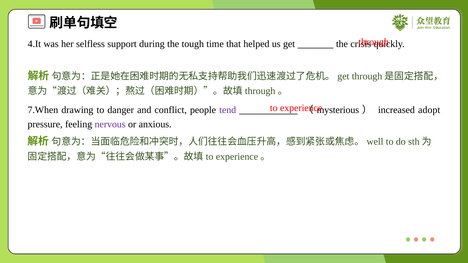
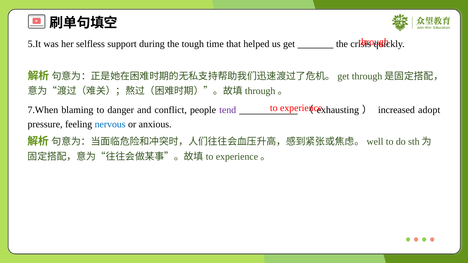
4.It: 4.It -> 5.It
drawing: drawing -> blaming
mysterious: mysterious -> exhausting
nervous colour: purple -> blue
